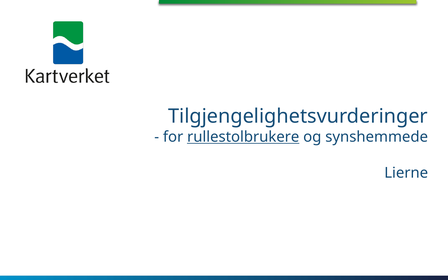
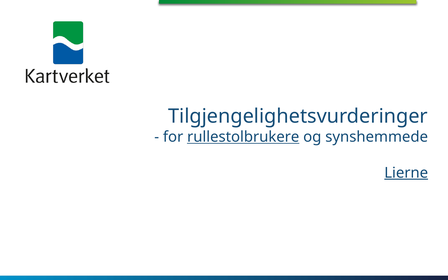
Lierne underline: none -> present
